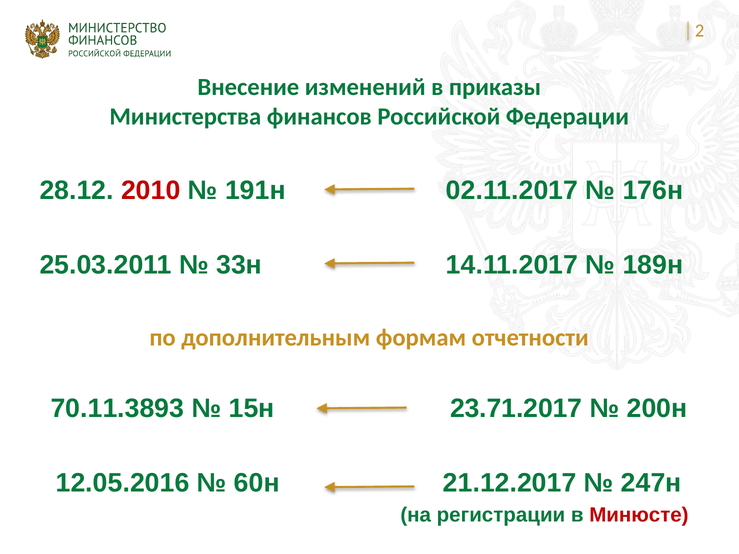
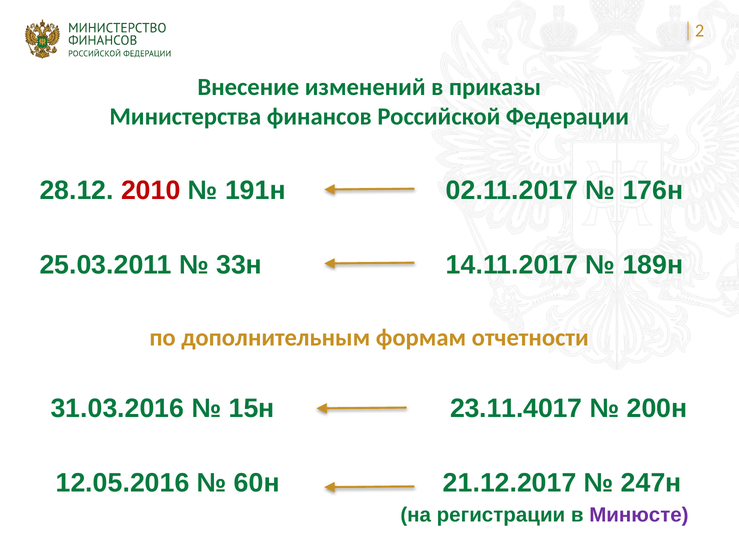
70.11.3893: 70.11.3893 -> 31.03.2016
23.71.2017: 23.71.2017 -> 23.11.4017
Минюсте colour: red -> purple
